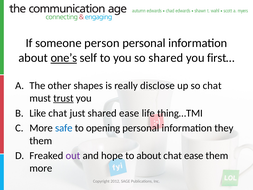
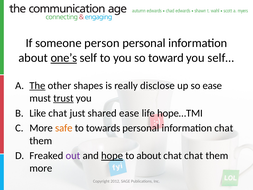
so shared: shared -> toward
first…: first… -> self…
The underline: none -> present
so chat: chat -> ease
thing…TMI: thing…TMI -> hope…TMI
safe colour: blue -> orange
opening: opening -> towards
information they: they -> chat
hope underline: none -> present
chat ease: ease -> chat
